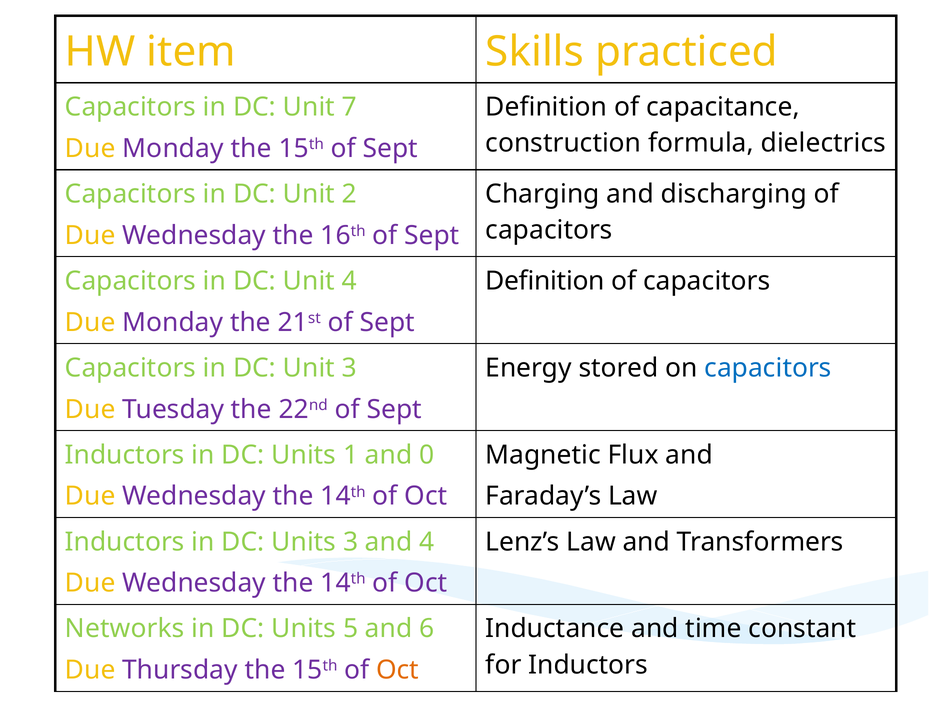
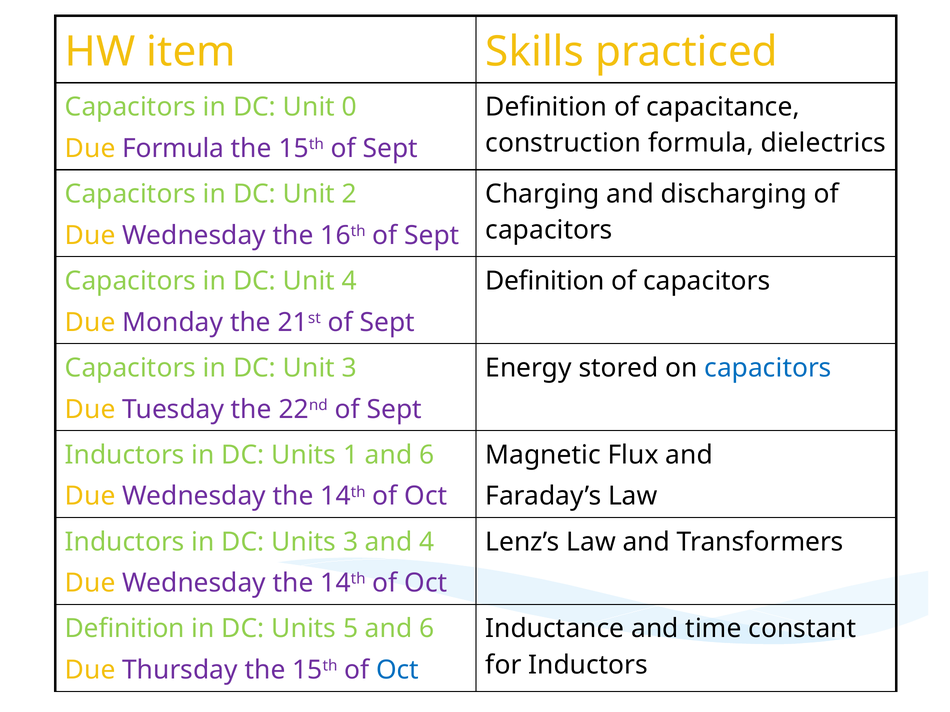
7: 7 -> 0
Monday at (173, 149): Monday -> Formula
1 and 0: 0 -> 6
Networks at (125, 629): Networks -> Definition
Oct at (398, 671) colour: orange -> blue
